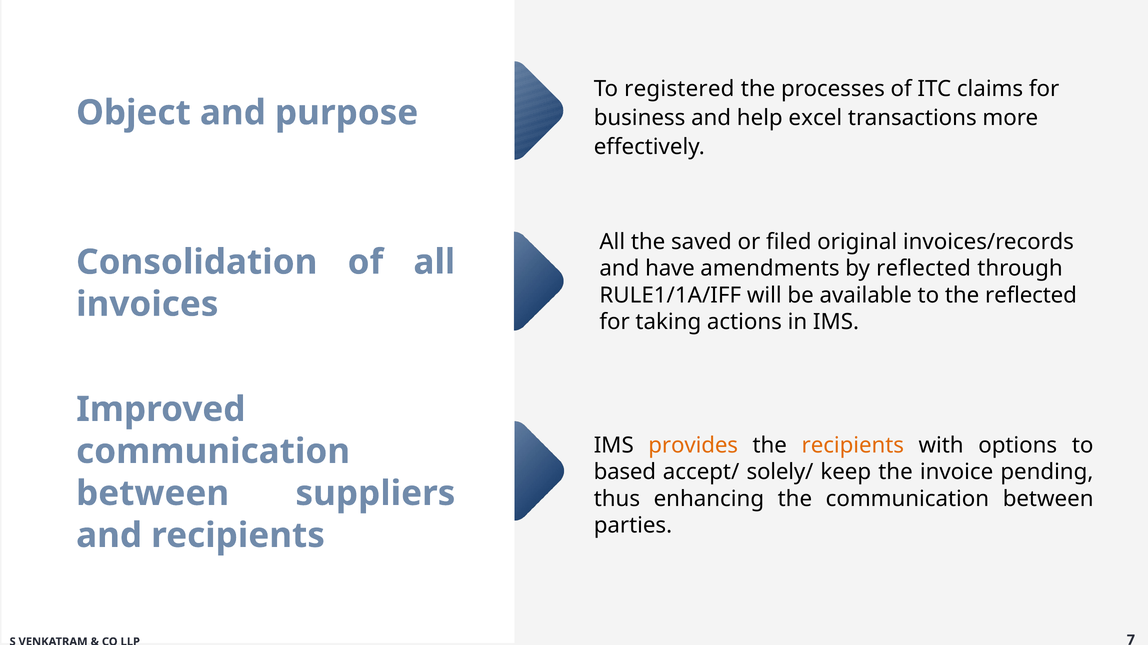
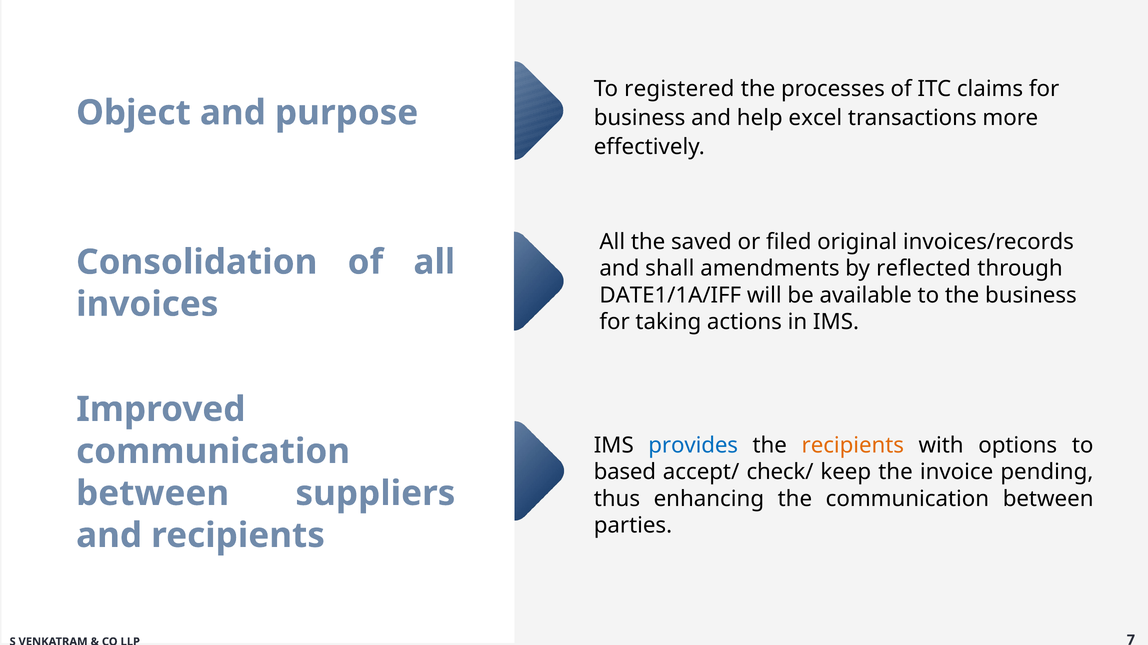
have: have -> shall
RULE1/1A/IFF: RULE1/1A/IFF -> DATE1/1A/IFF
the reflected: reflected -> business
provides colour: orange -> blue
solely/: solely/ -> check/
